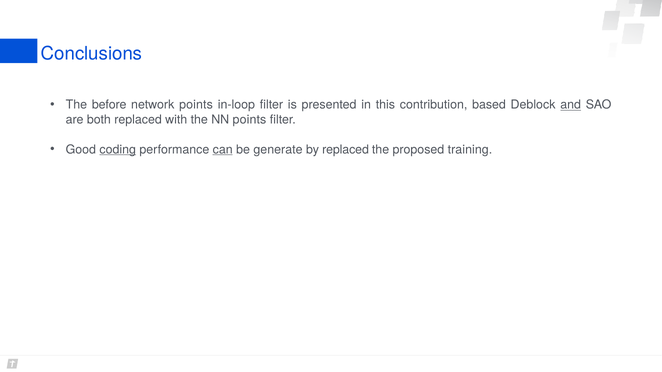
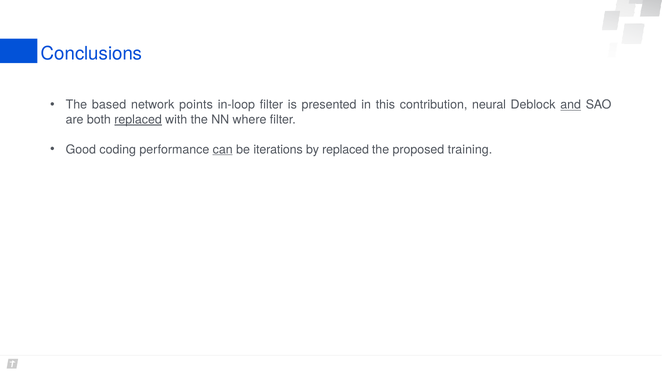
before: before -> based
based: based -> neural
replaced at (138, 120) underline: none -> present
NN points: points -> where
coding underline: present -> none
generate: generate -> iterations
